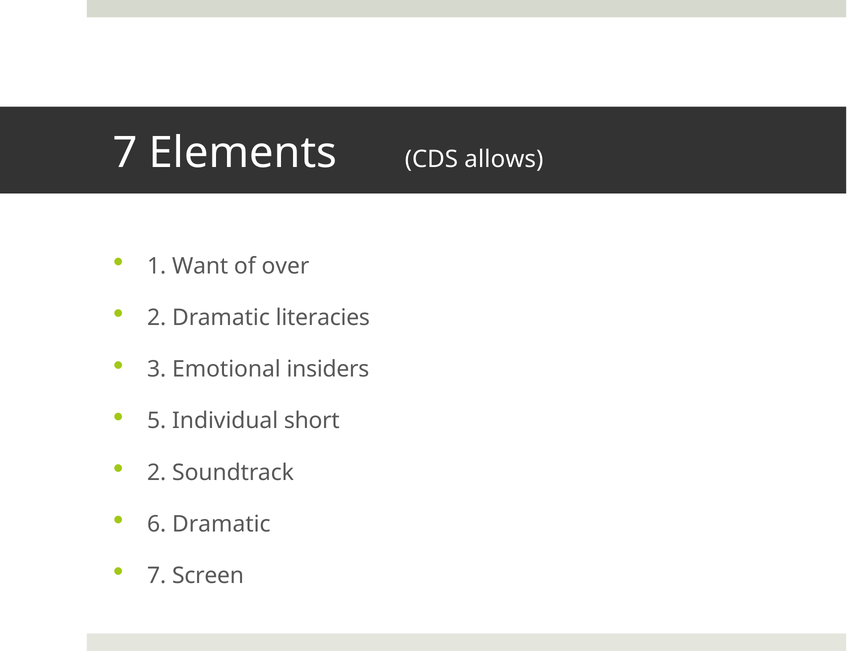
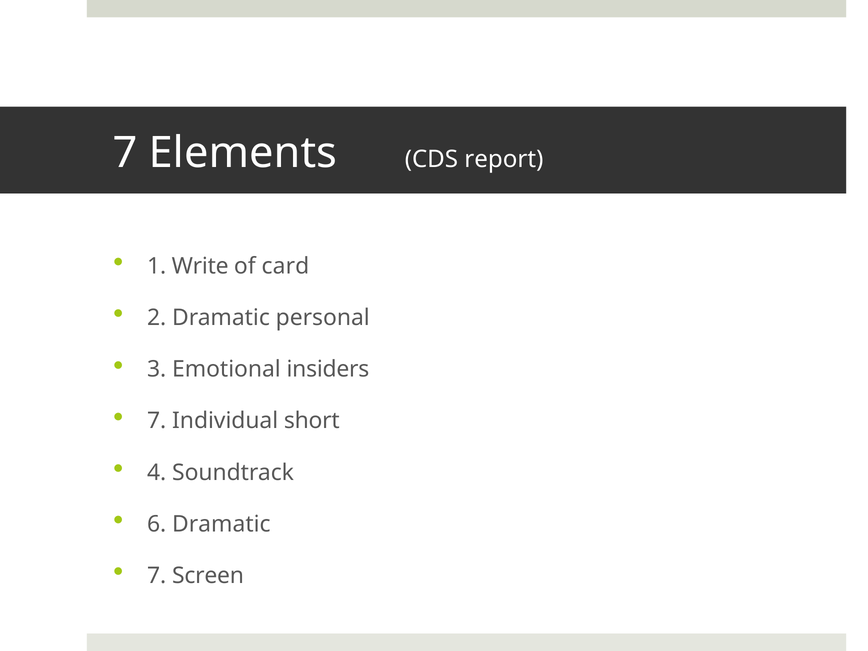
allows: allows -> report
Want: Want -> Write
over: over -> card
literacies: literacies -> personal
5 at (157, 421): 5 -> 7
2 at (157, 472): 2 -> 4
